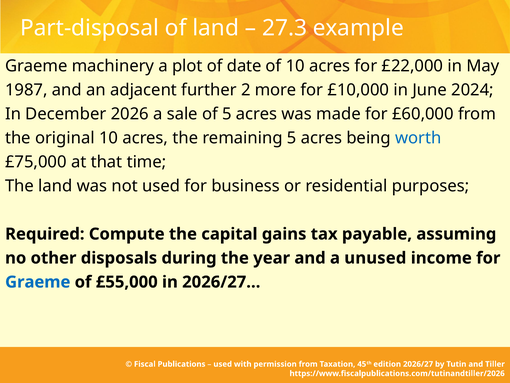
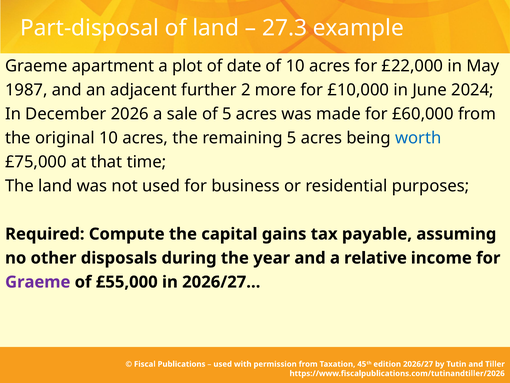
machinery: machinery -> apartment
unused: unused -> relative
Graeme at (38, 282) colour: blue -> purple
